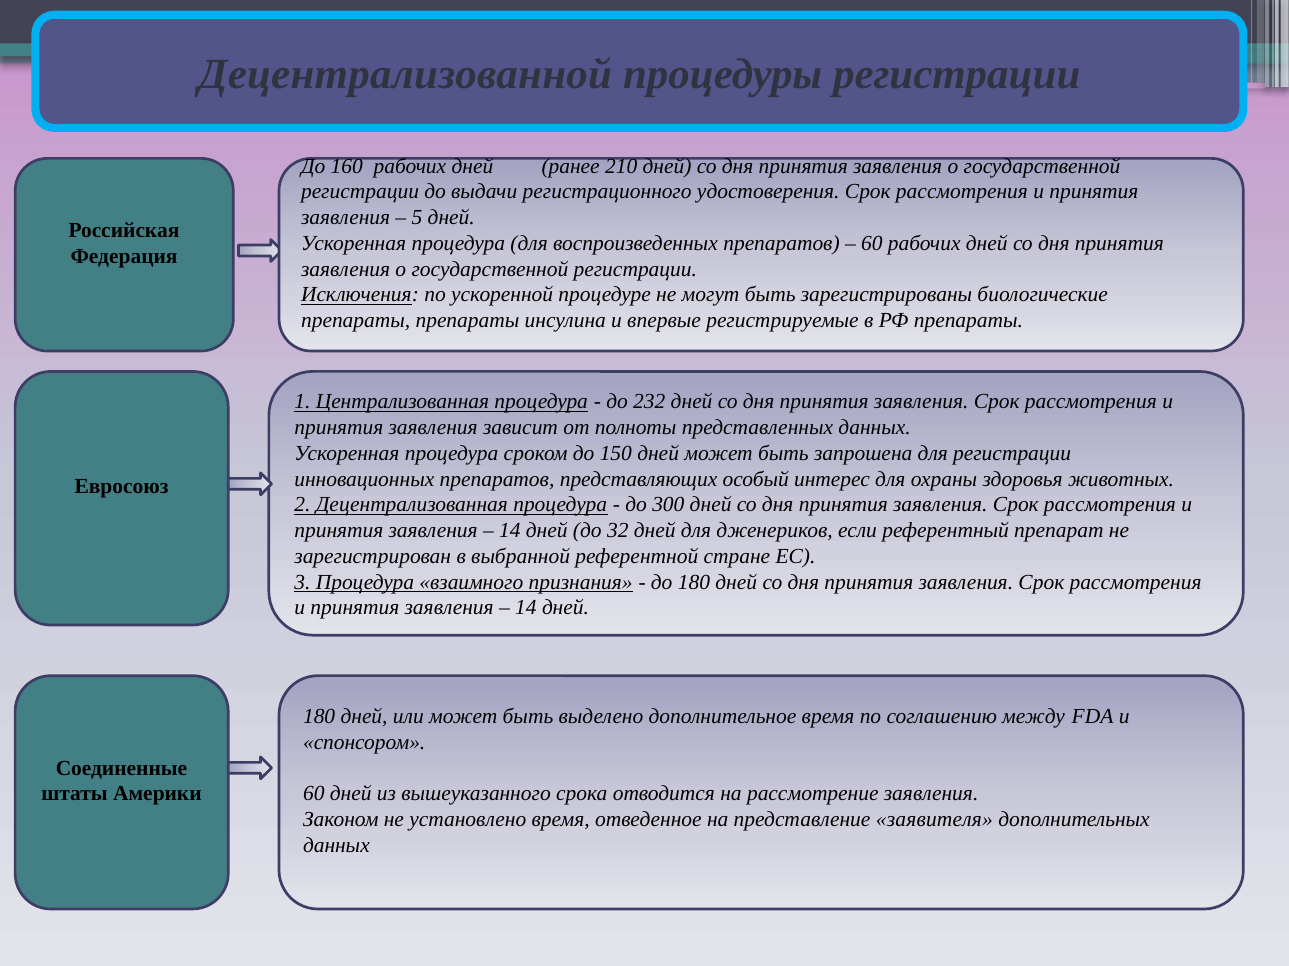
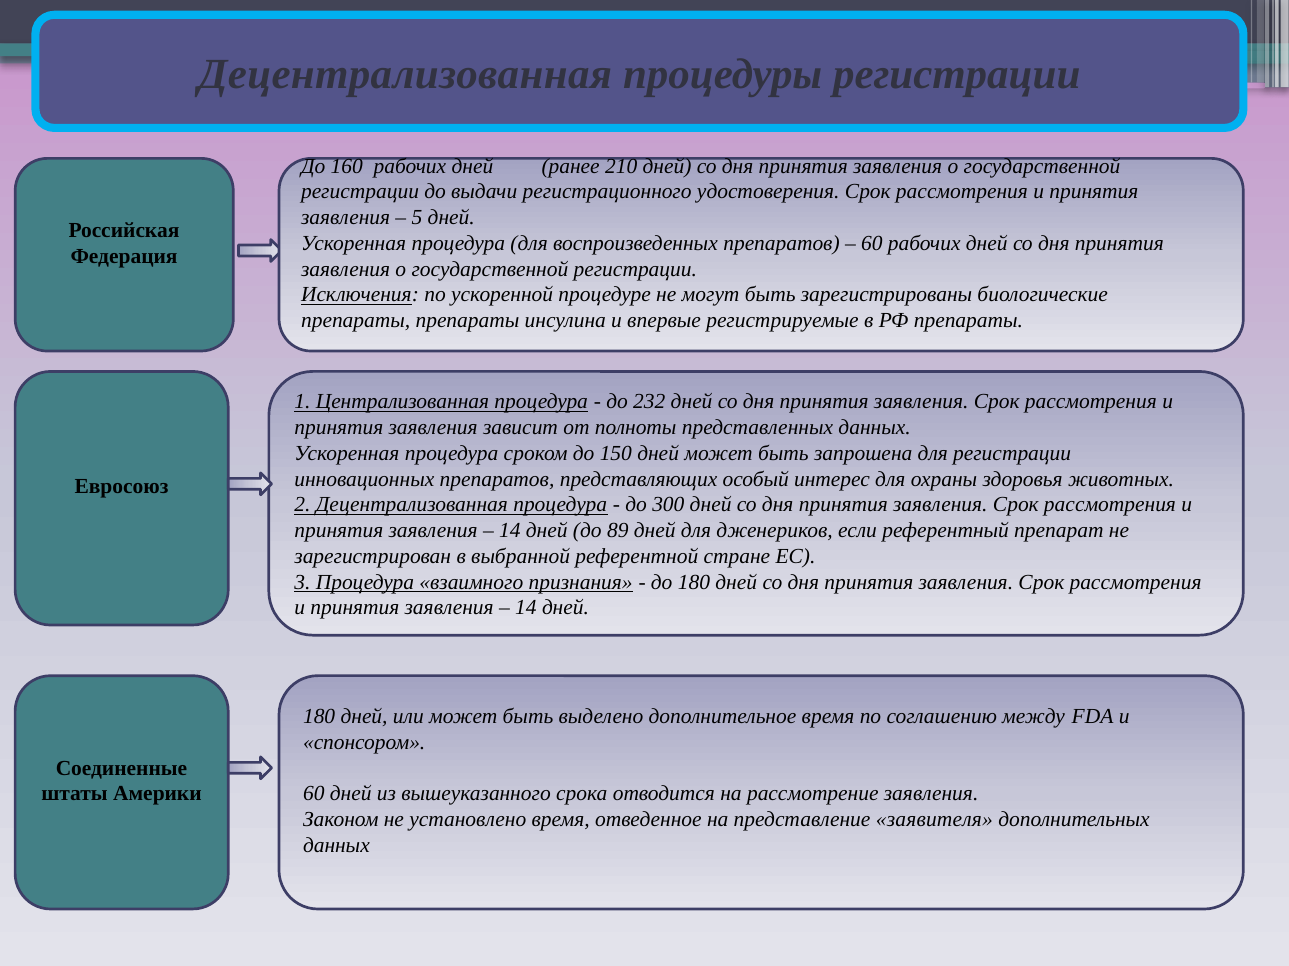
Децентрализованной at (405, 74): Децентрализованной -> Децентрализованная
32: 32 -> 89
